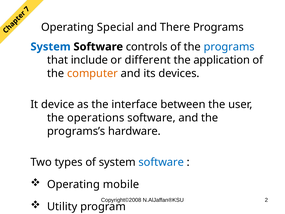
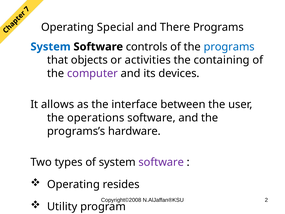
include: include -> objects
different: different -> activities
application: application -> containing
computer colour: orange -> purple
device: device -> allows
software at (161, 162) colour: blue -> purple
mobile: mobile -> resides
